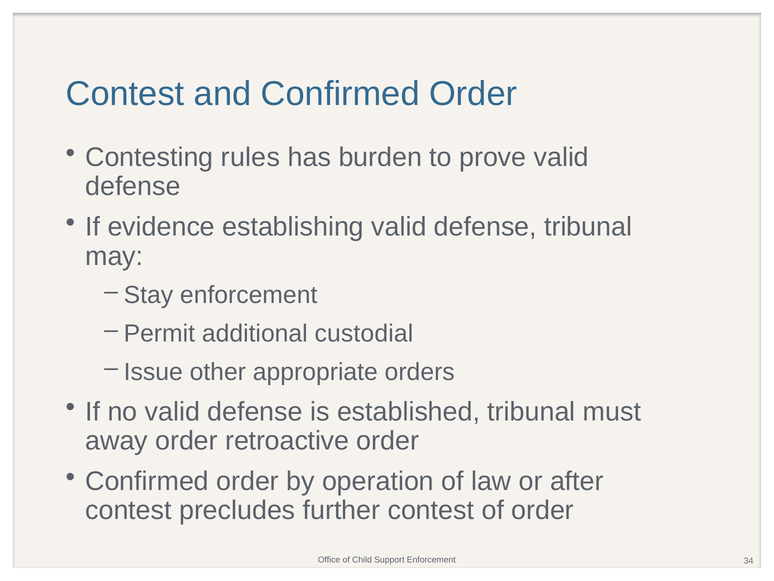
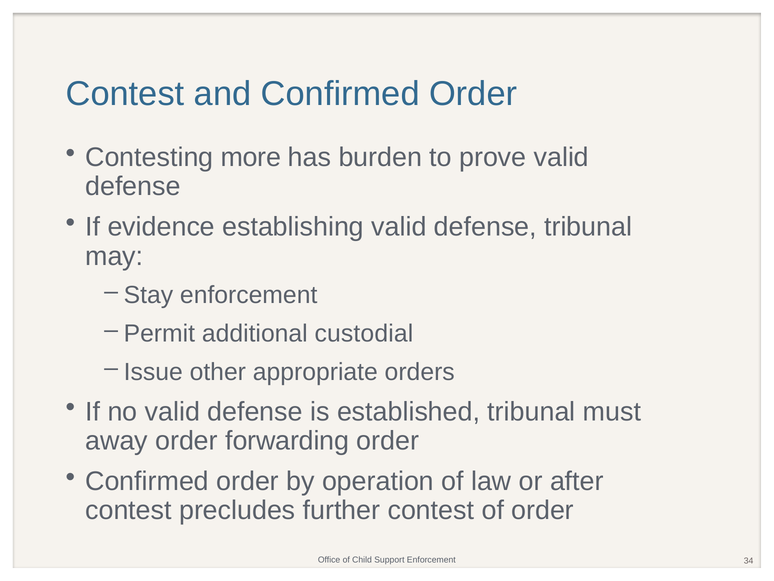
rules: rules -> more
retroactive: retroactive -> forwarding
